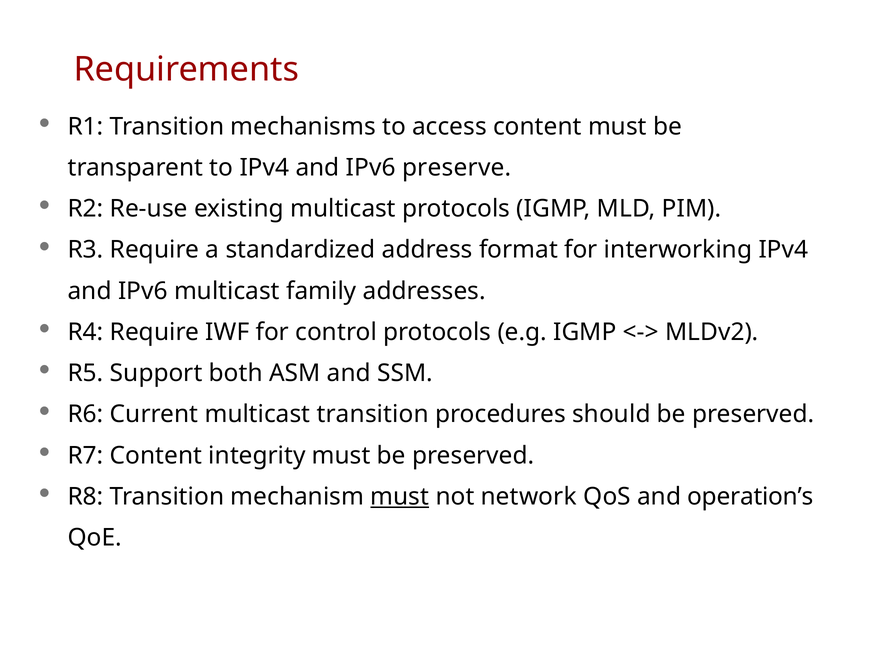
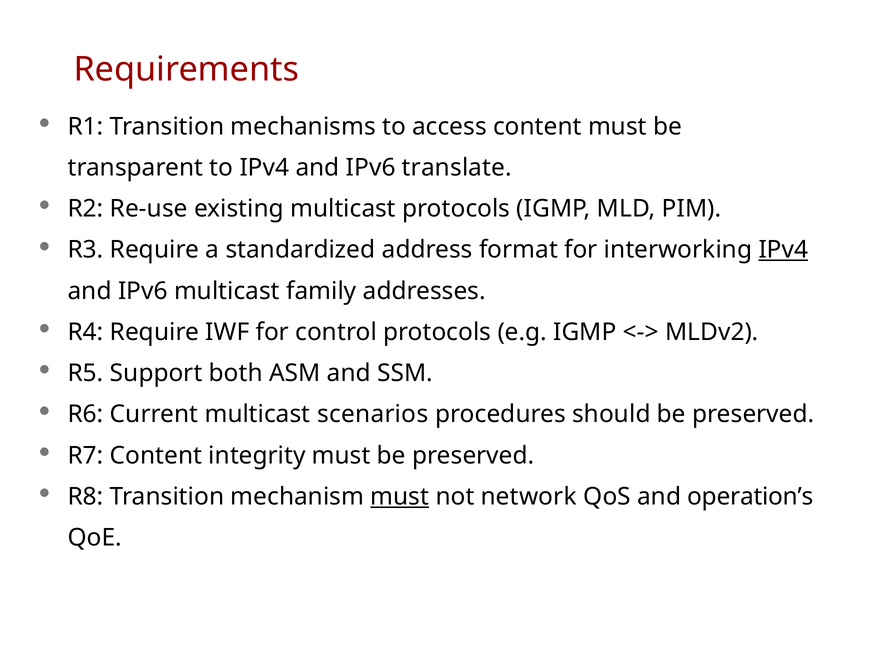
preserve: preserve -> translate
IPv4 at (783, 250) underline: none -> present
multicast transition: transition -> scenarios
